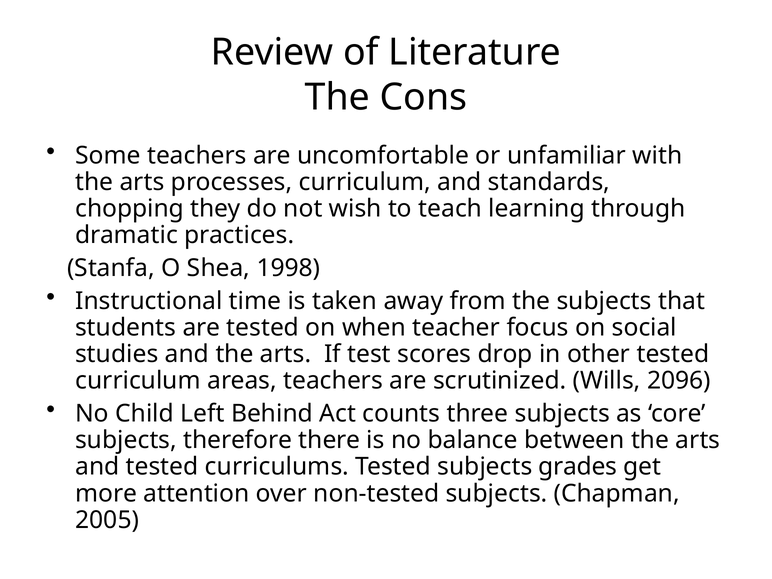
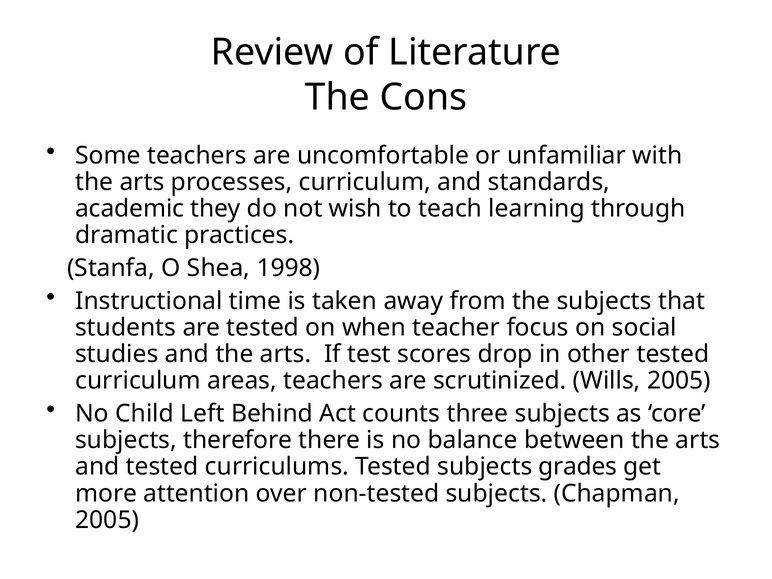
chopping: chopping -> academic
Wills 2096: 2096 -> 2005
